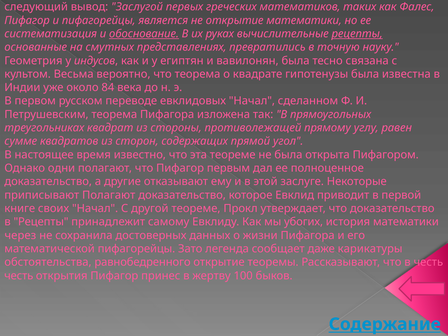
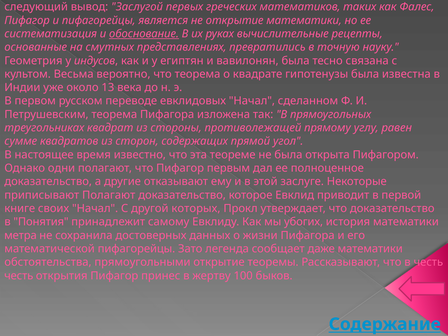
рецепты at (357, 34) underline: present -> none
84: 84 -> 13
другой теореме: теореме -> которых
в Рецепты: Рецепты -> Понятия
через: через -> метра
даже карикатуры: карикатуры -> математики
равнобедренного: равнобедренного -> прямоугольными
